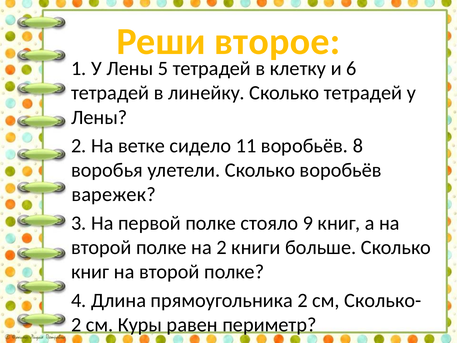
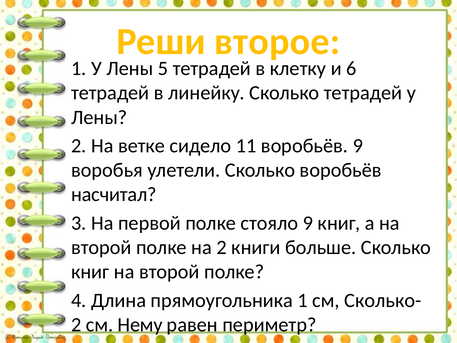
воробьёв 8: 8 -> 9
варежек: варежек -> насчитал
прямоугольника 2: 2 -> 1
Куры: Куры -> Нему
